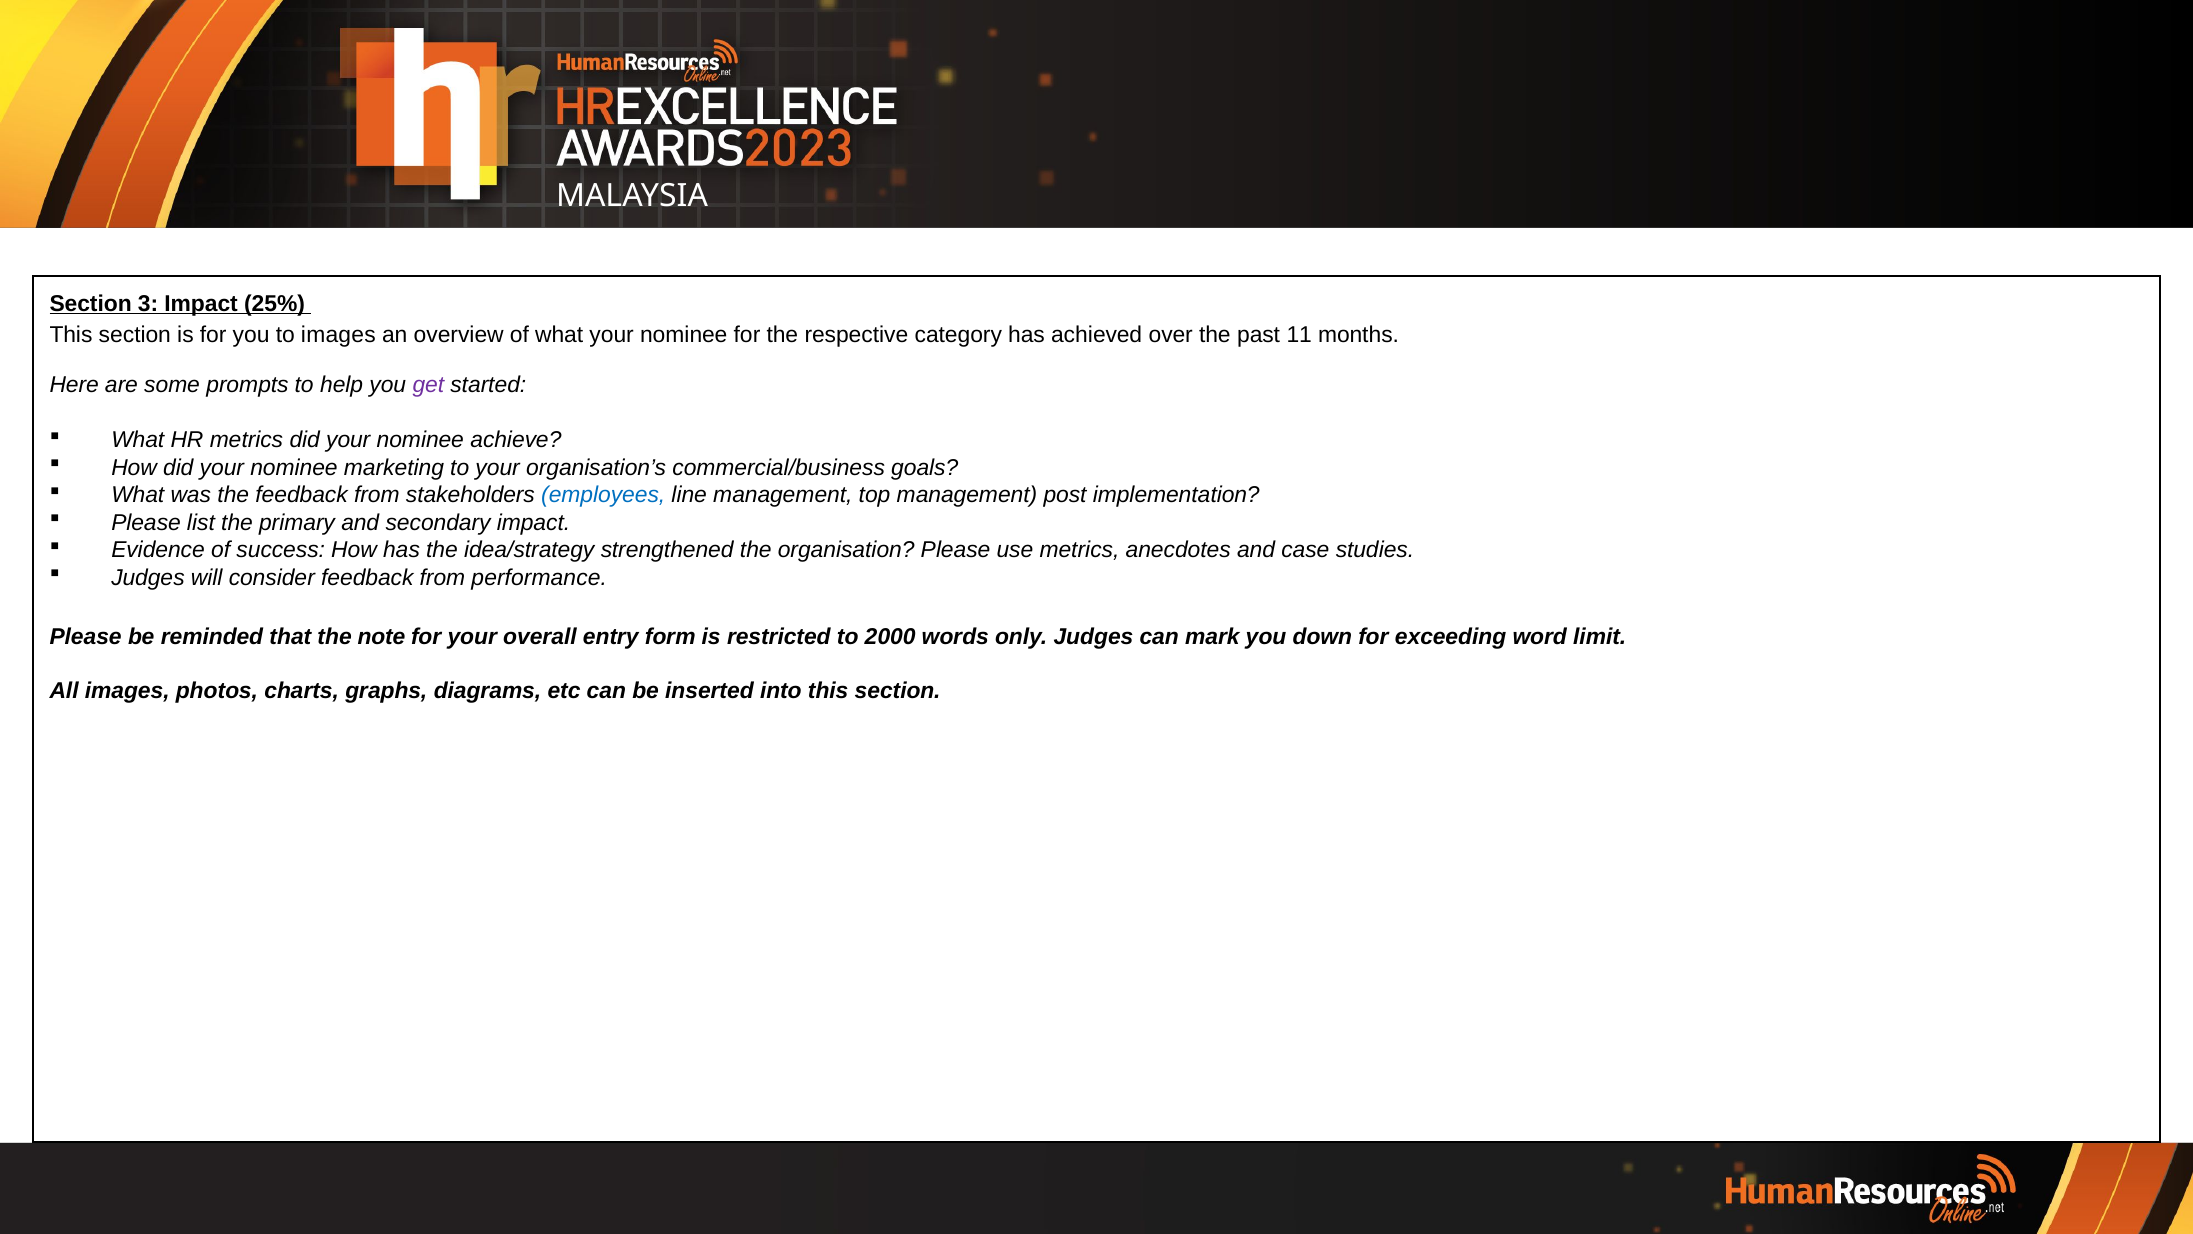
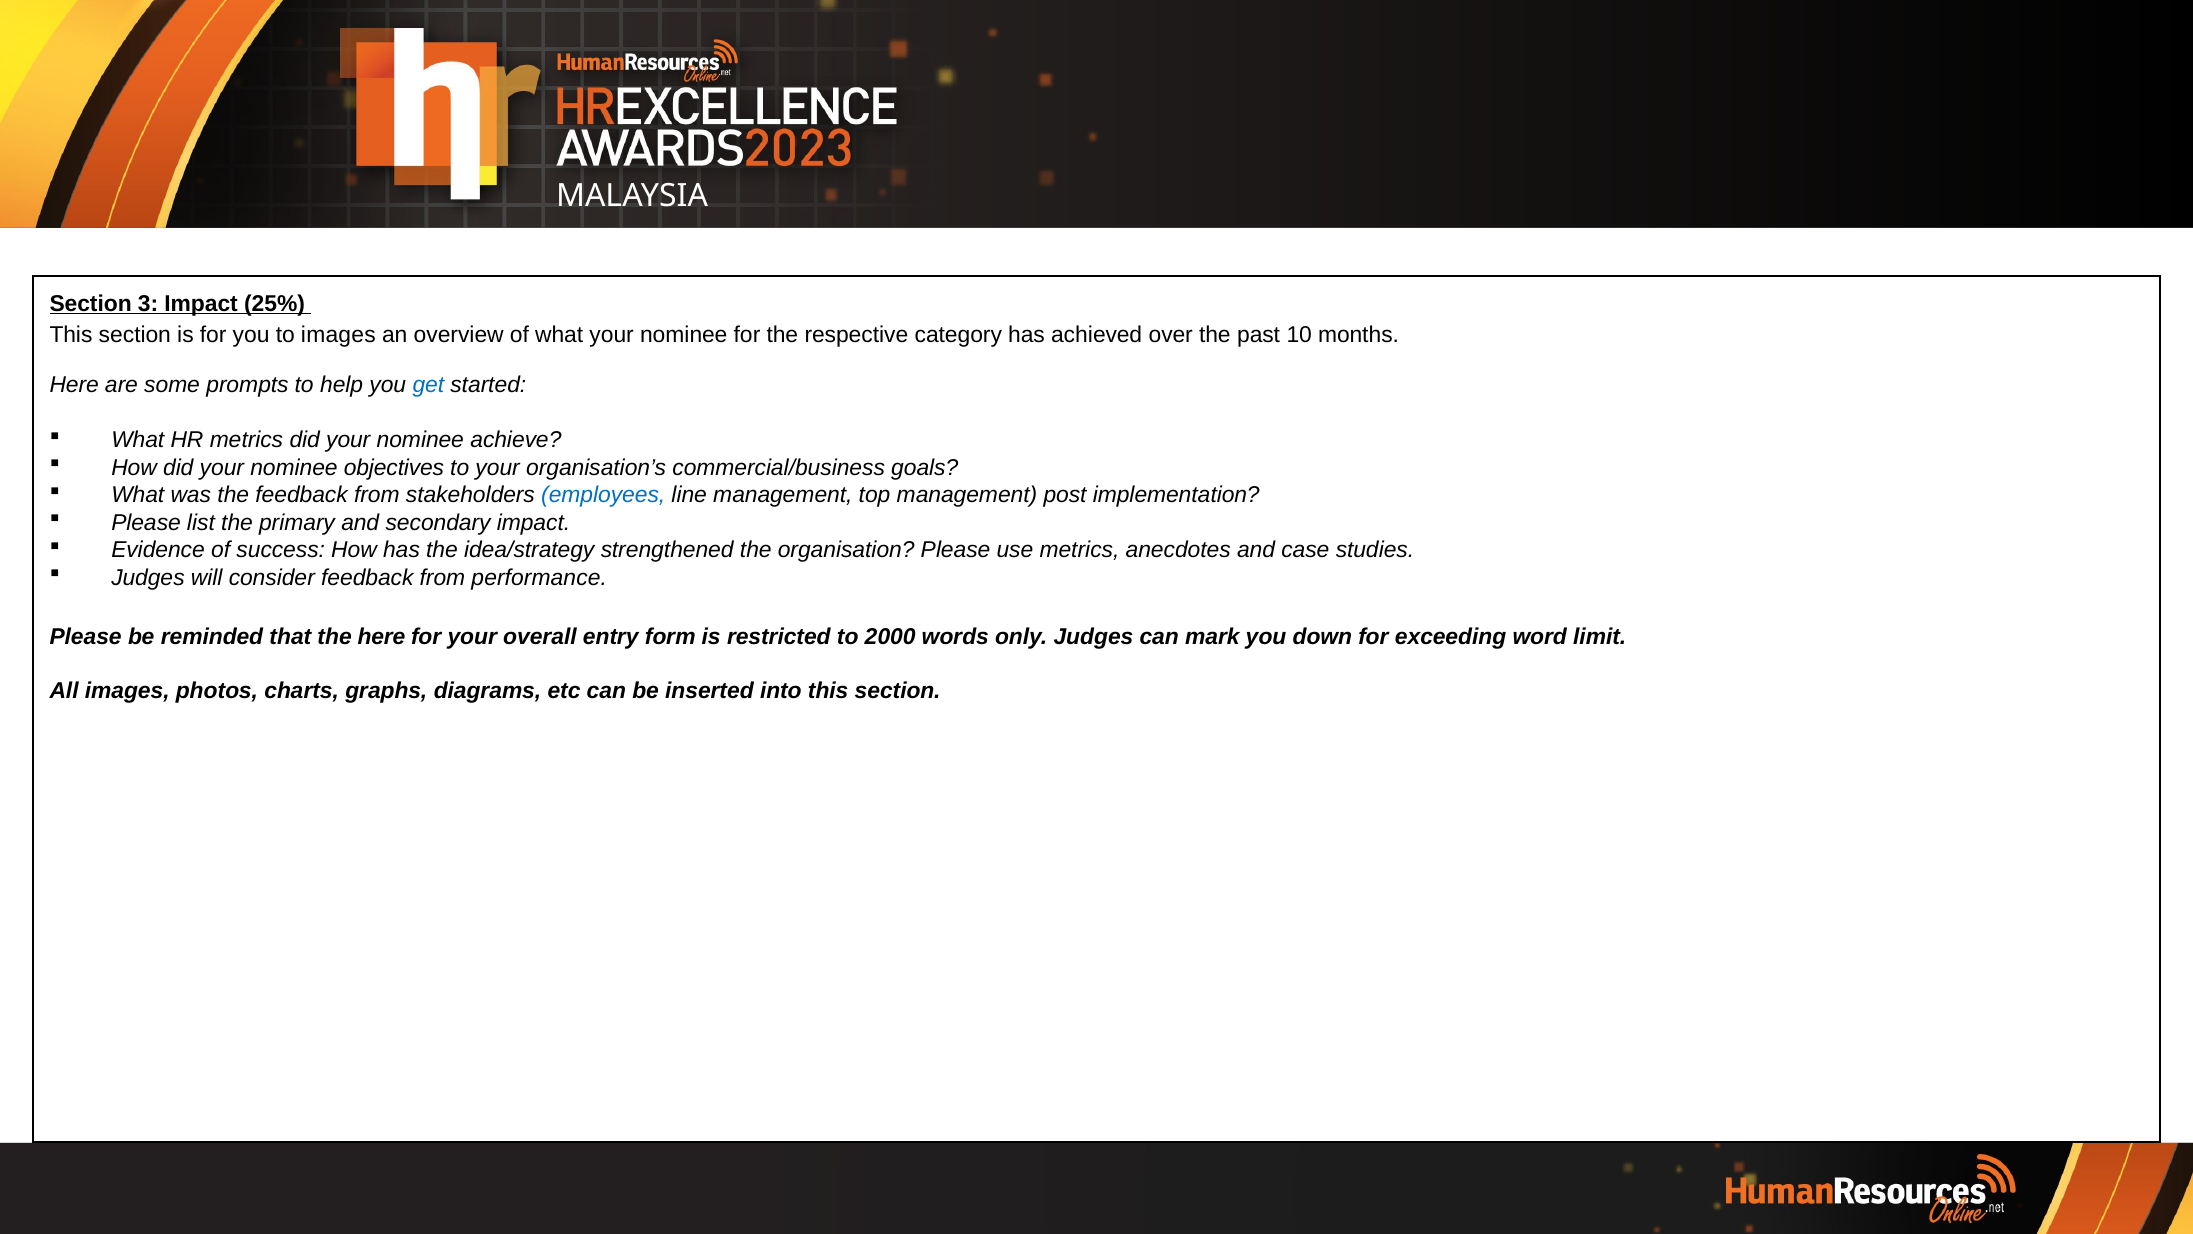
11: 11 -> 10
get colour: purple -> blue
marketing: marketing -> objectives
the note: note -> here
